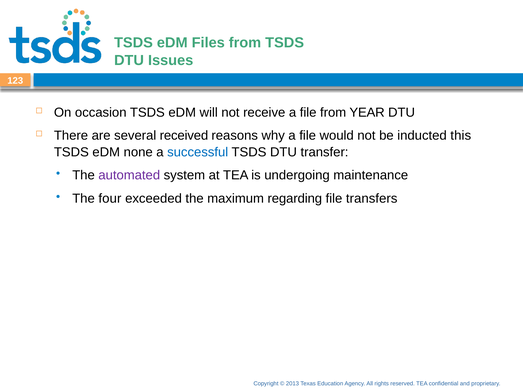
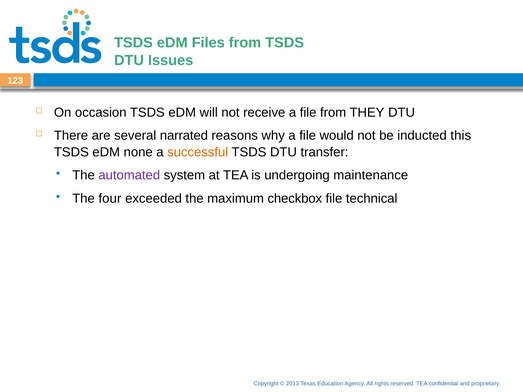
YEAR: YEAR -> THEY
received: received -> narrated
successful colour: blue -> orange
regarding: regarding -> checkbox
transfers: transfers -> technical
